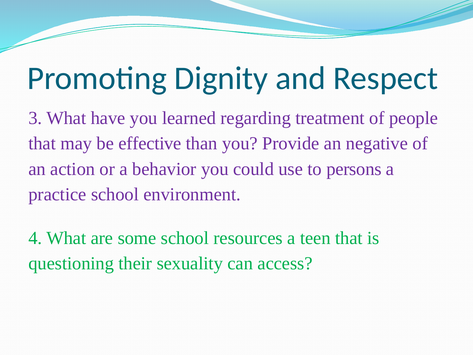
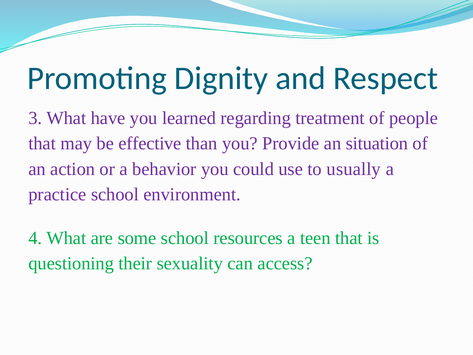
negative: negative -> situation
persons: persons -> usually
